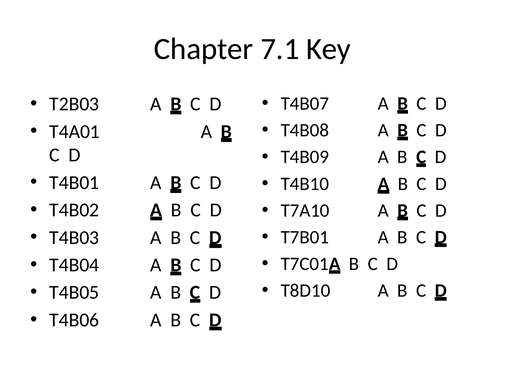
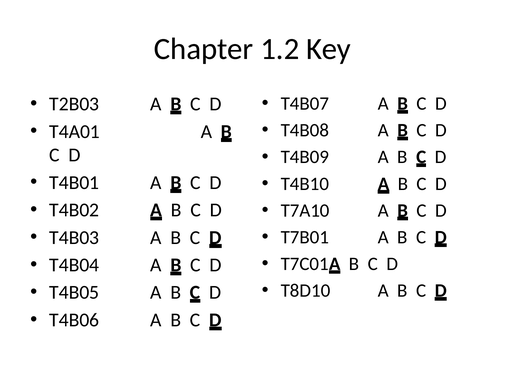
7.1: 7.1 -> 1.2
